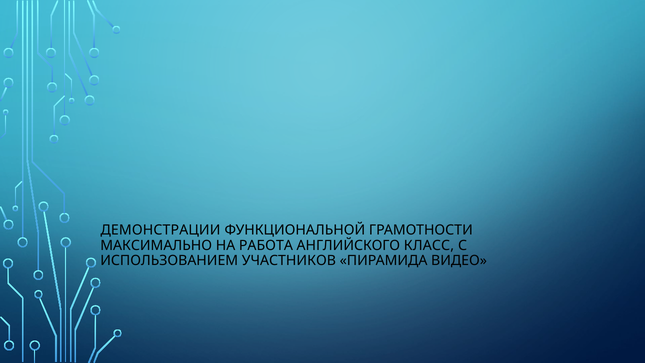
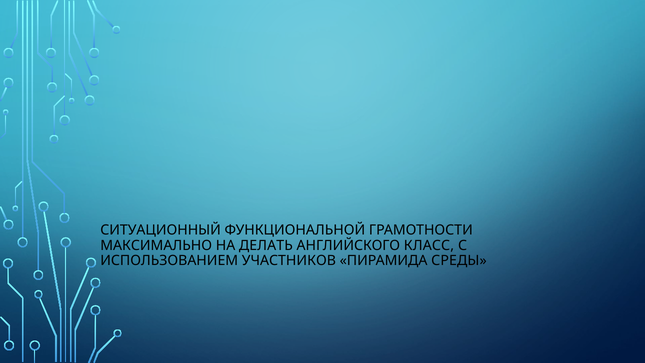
ДЕМОНСТРАЦИИ: ДЕМОНСТРАЦИИ -> СИТУАЦИОННЫЙ
РАБОТА: РАБОТА -> ДЕЛАТЬ
ВИДЕО: ВИДЕО -> СРЕДЫ
